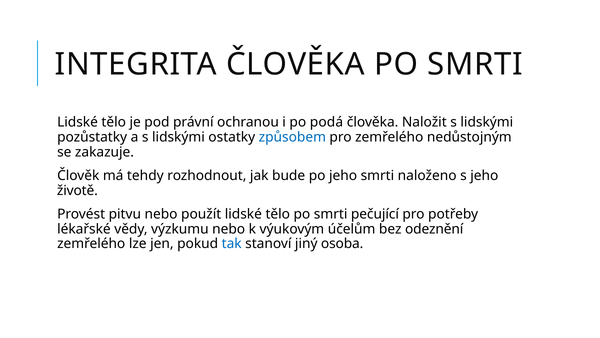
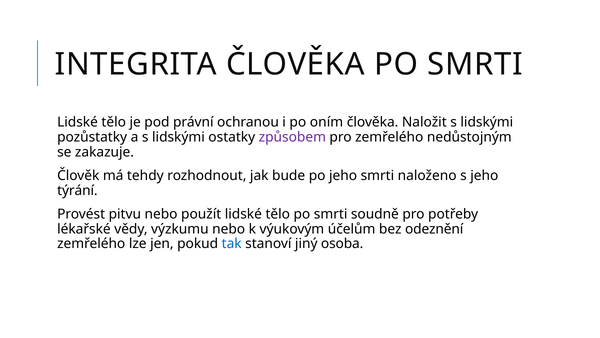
podá: podá -> oním
způsobem colour: blue -> purple
životě: životě -> týrání
pečující: pečující -> soudně
